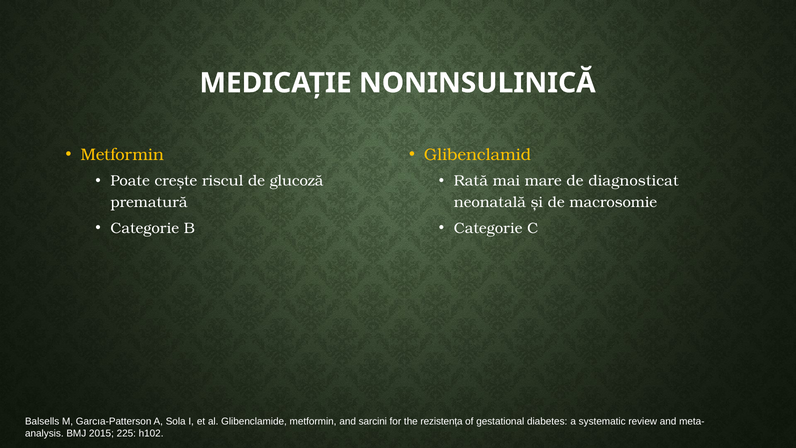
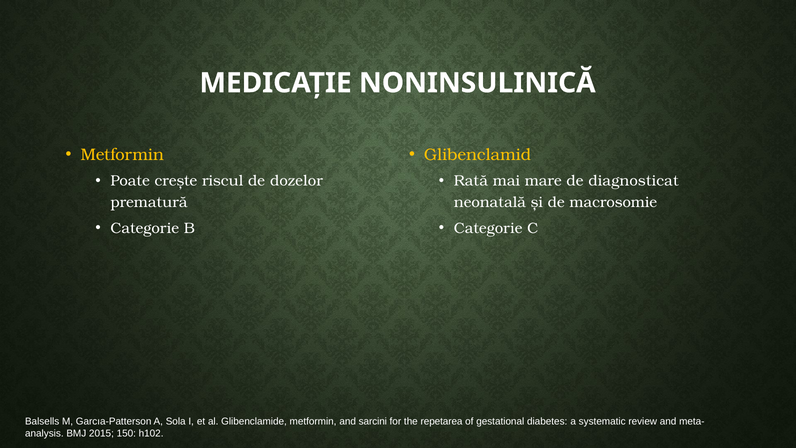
glucoză: glucoză -> dozelor
rezistența: rezistența -> repetarea
225: 225 -> 150
